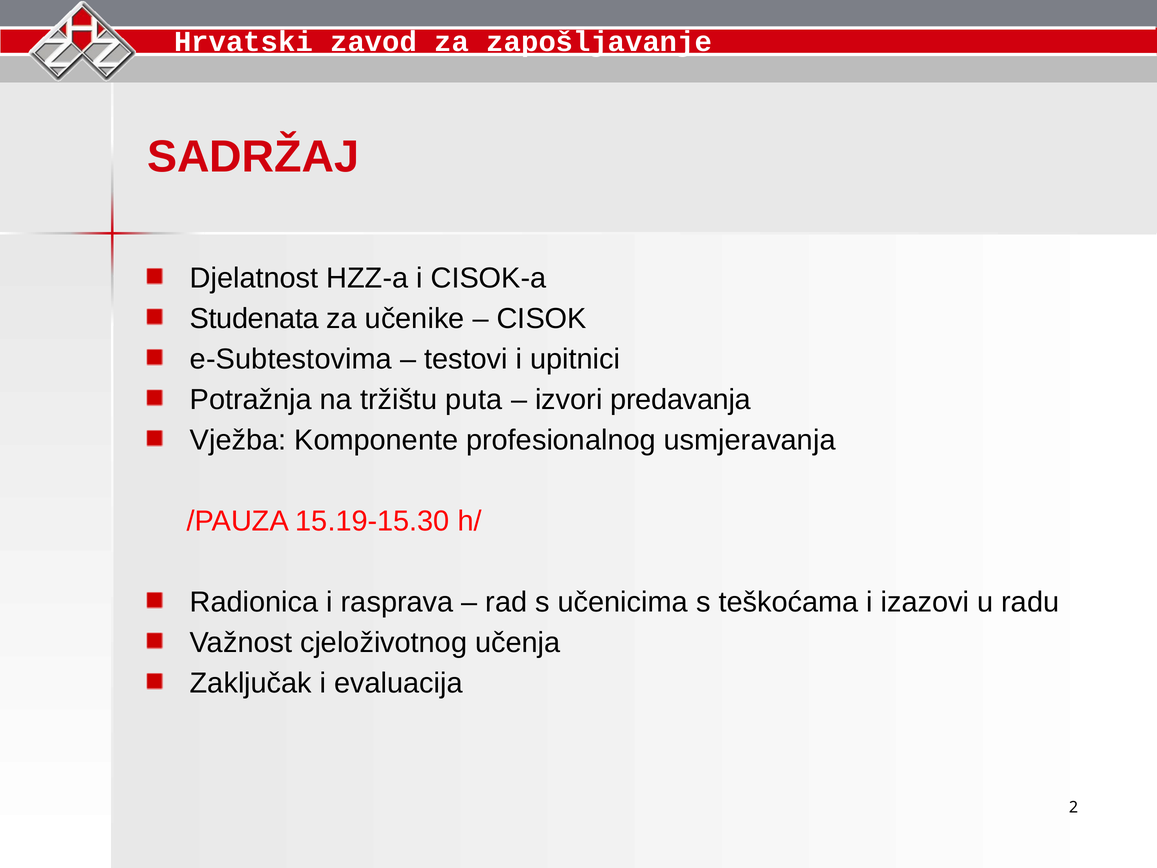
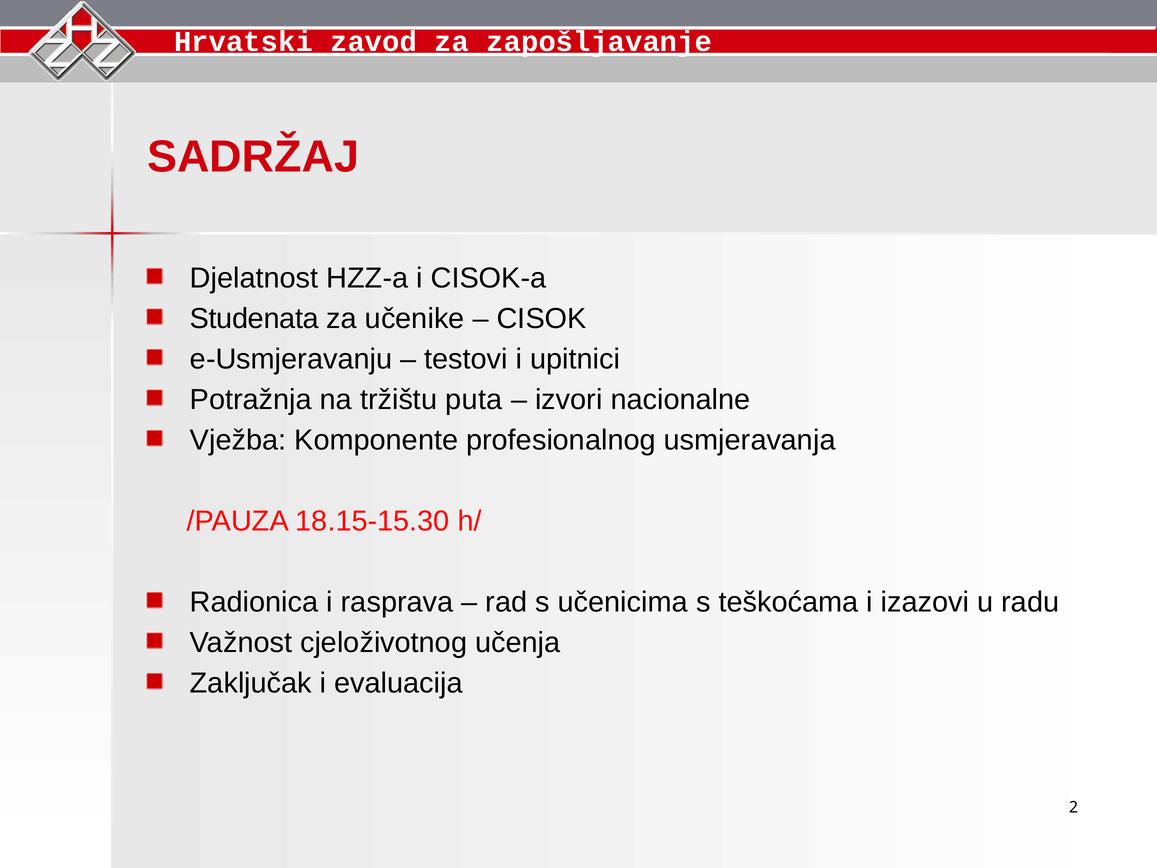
e-Subtestovima: e-Subtestovima -> e-Usmjeravanju
predavanja: predavanja -> nacionalne
15.19-15.30: 15.19-15.30 -> 18.15-15.30
